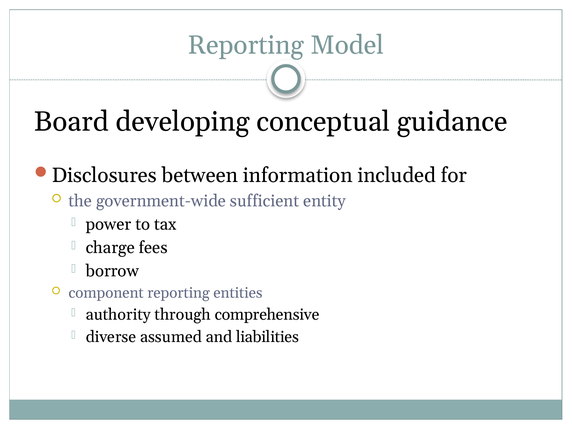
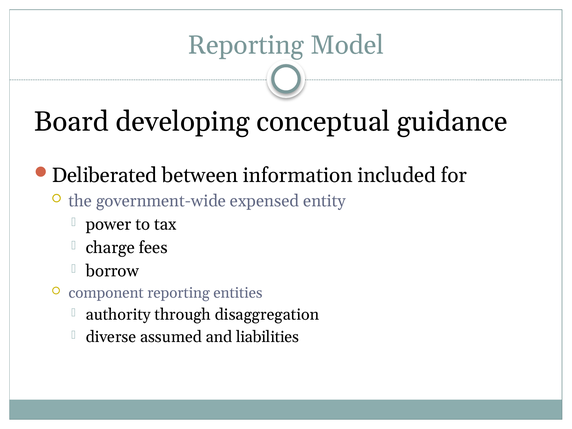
Disclosures: Disclosures -> Deliberated
sufficient: sufficient -> expensed
comprehensive: comprehensive -> disaggregation
